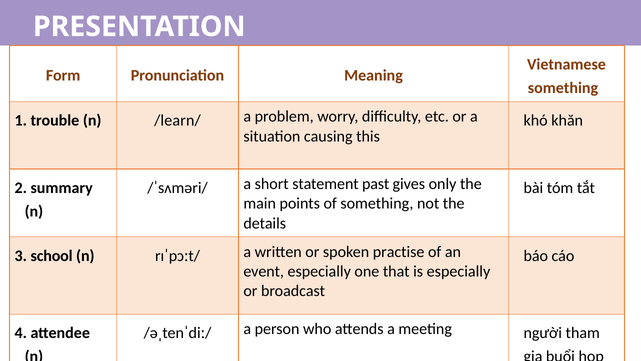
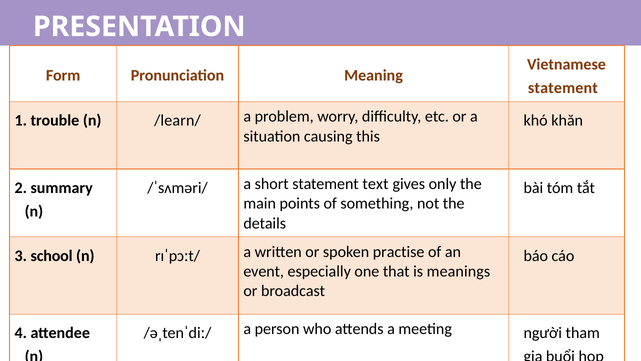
something at (563, 88): something -> statement
past: past -> text
is especially: especially -> meanings
